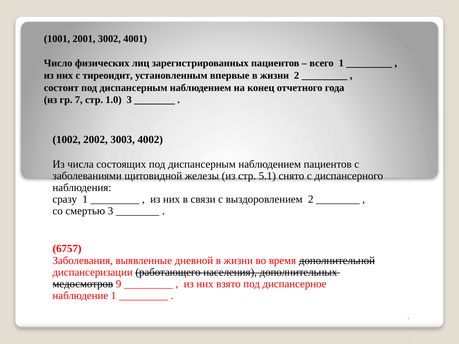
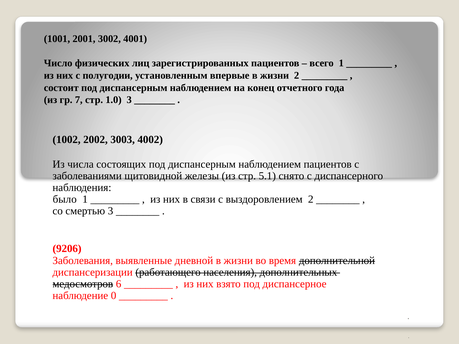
тиреоидит: тиреоидит -> полугодии
сразу: сразу -> было
6757: 6757 -> 9206
9: 9 -> 6
наблюдение 1: 1 -> 0
